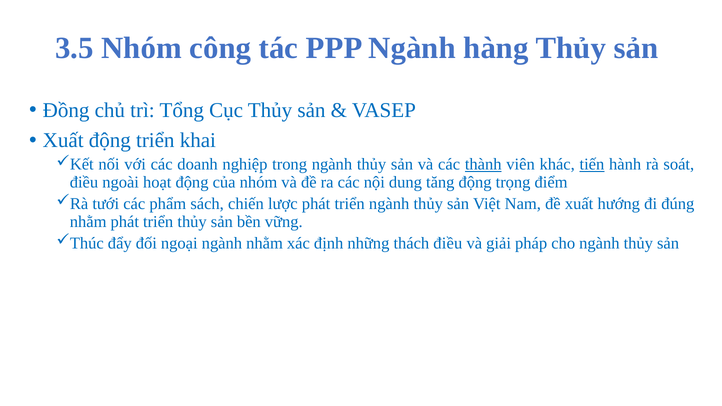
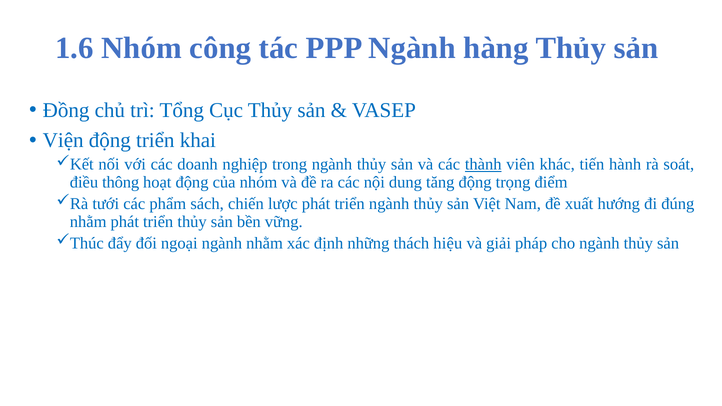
3.5: 3.5 -> 1.6
Xuất at (63, 140): Xuất -> Viện
tiến underline: present -> none
ngoài: ngoài -> thông
thách điều: điều -> hiệu
